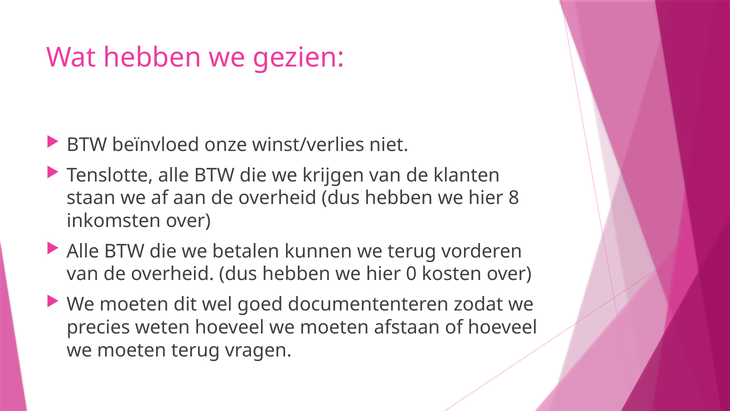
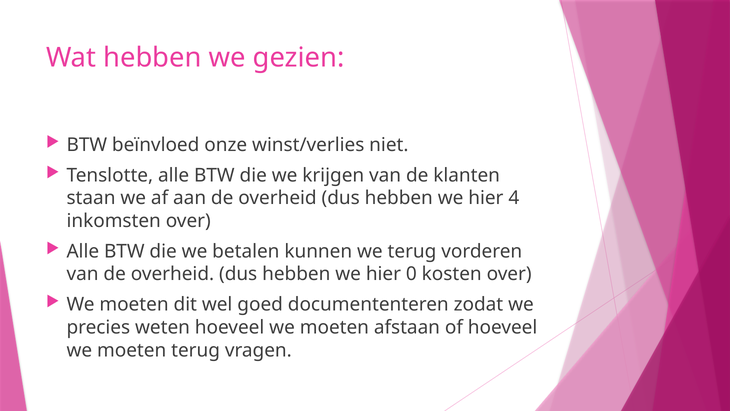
8: 8 -> 4
